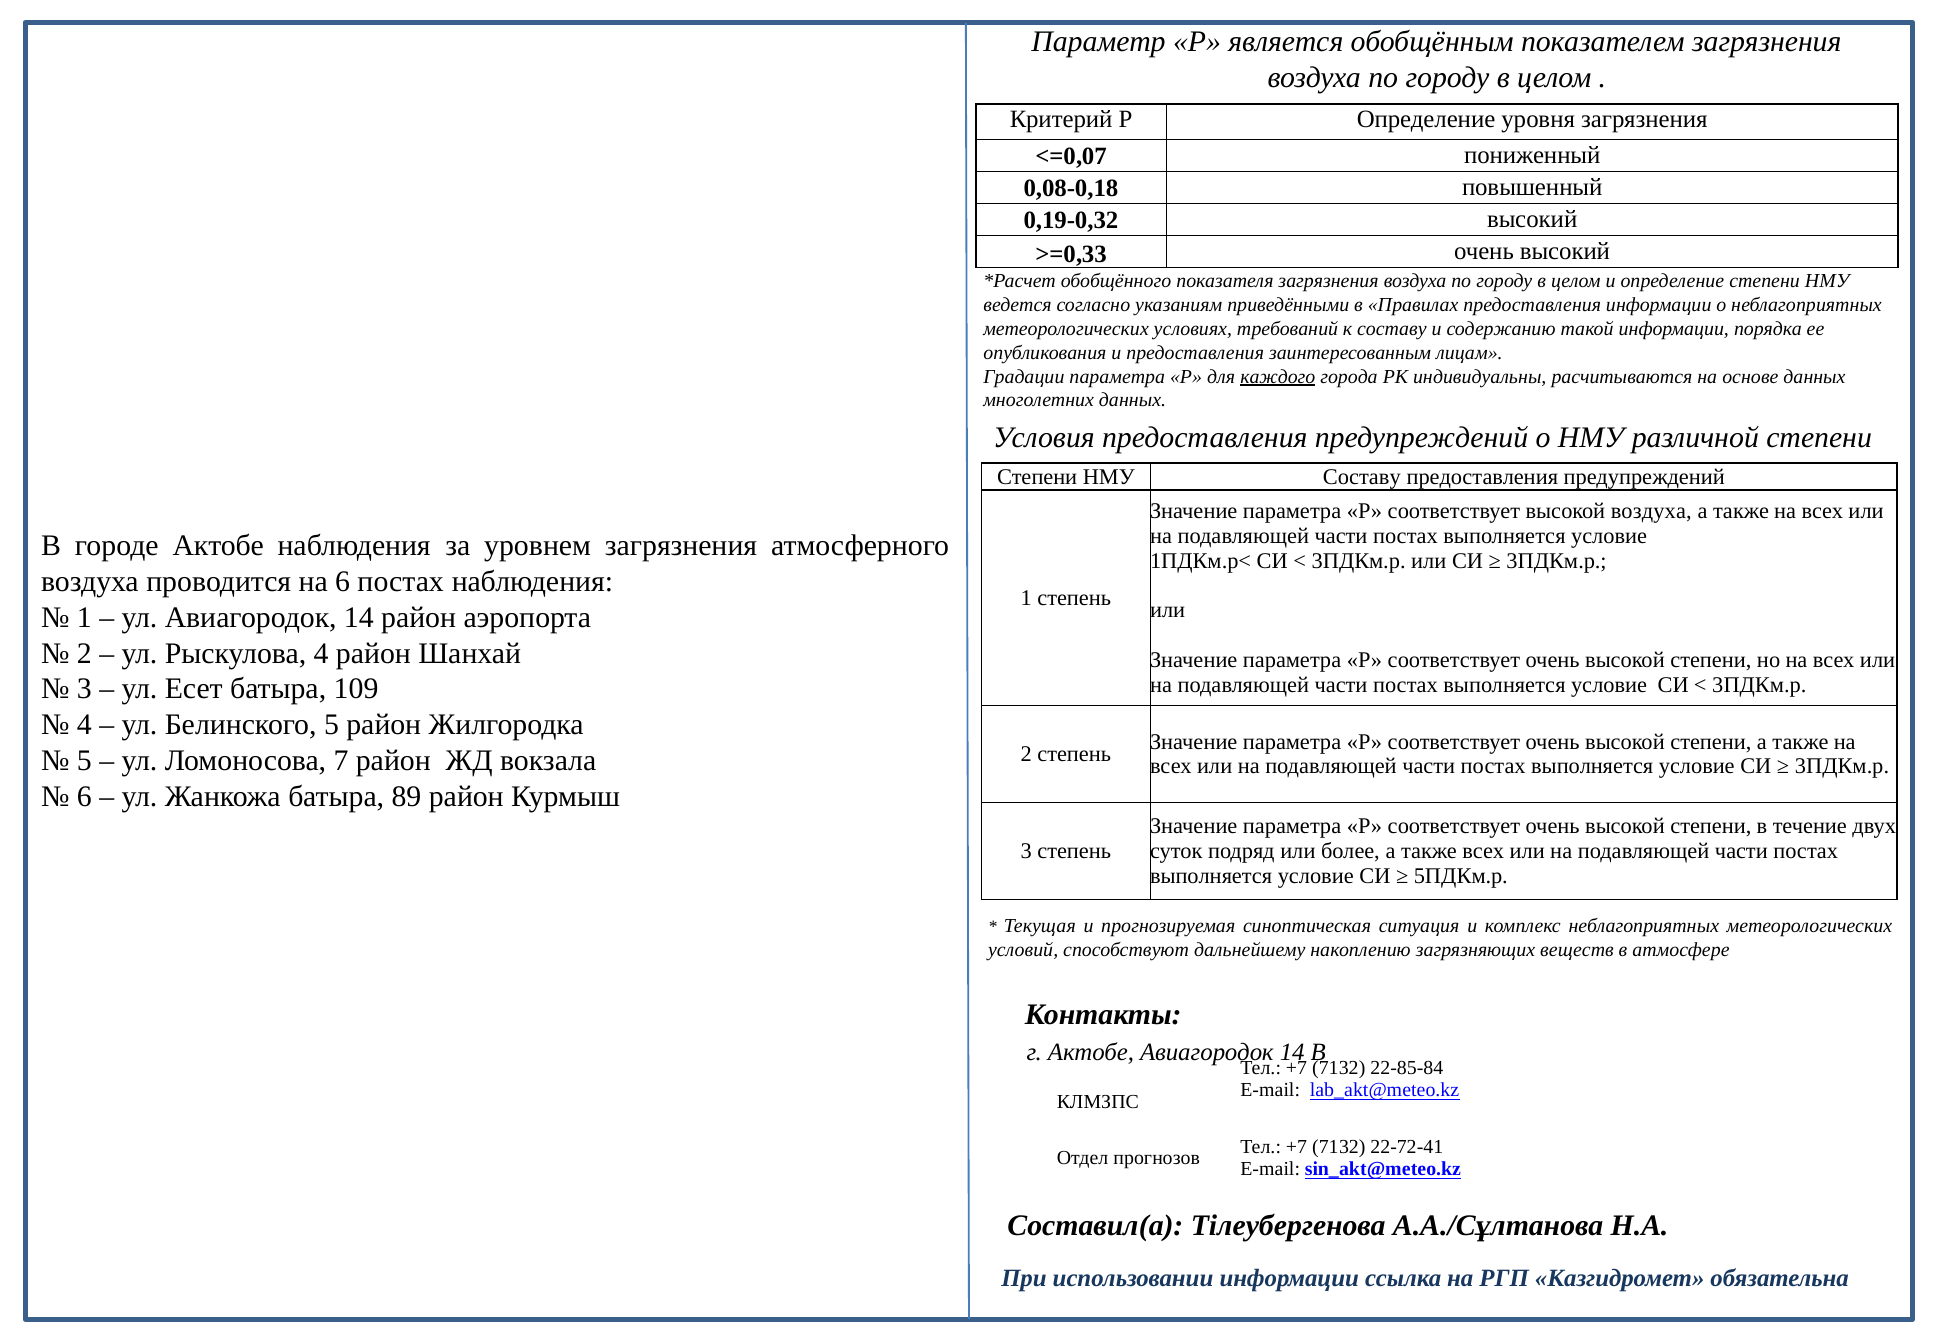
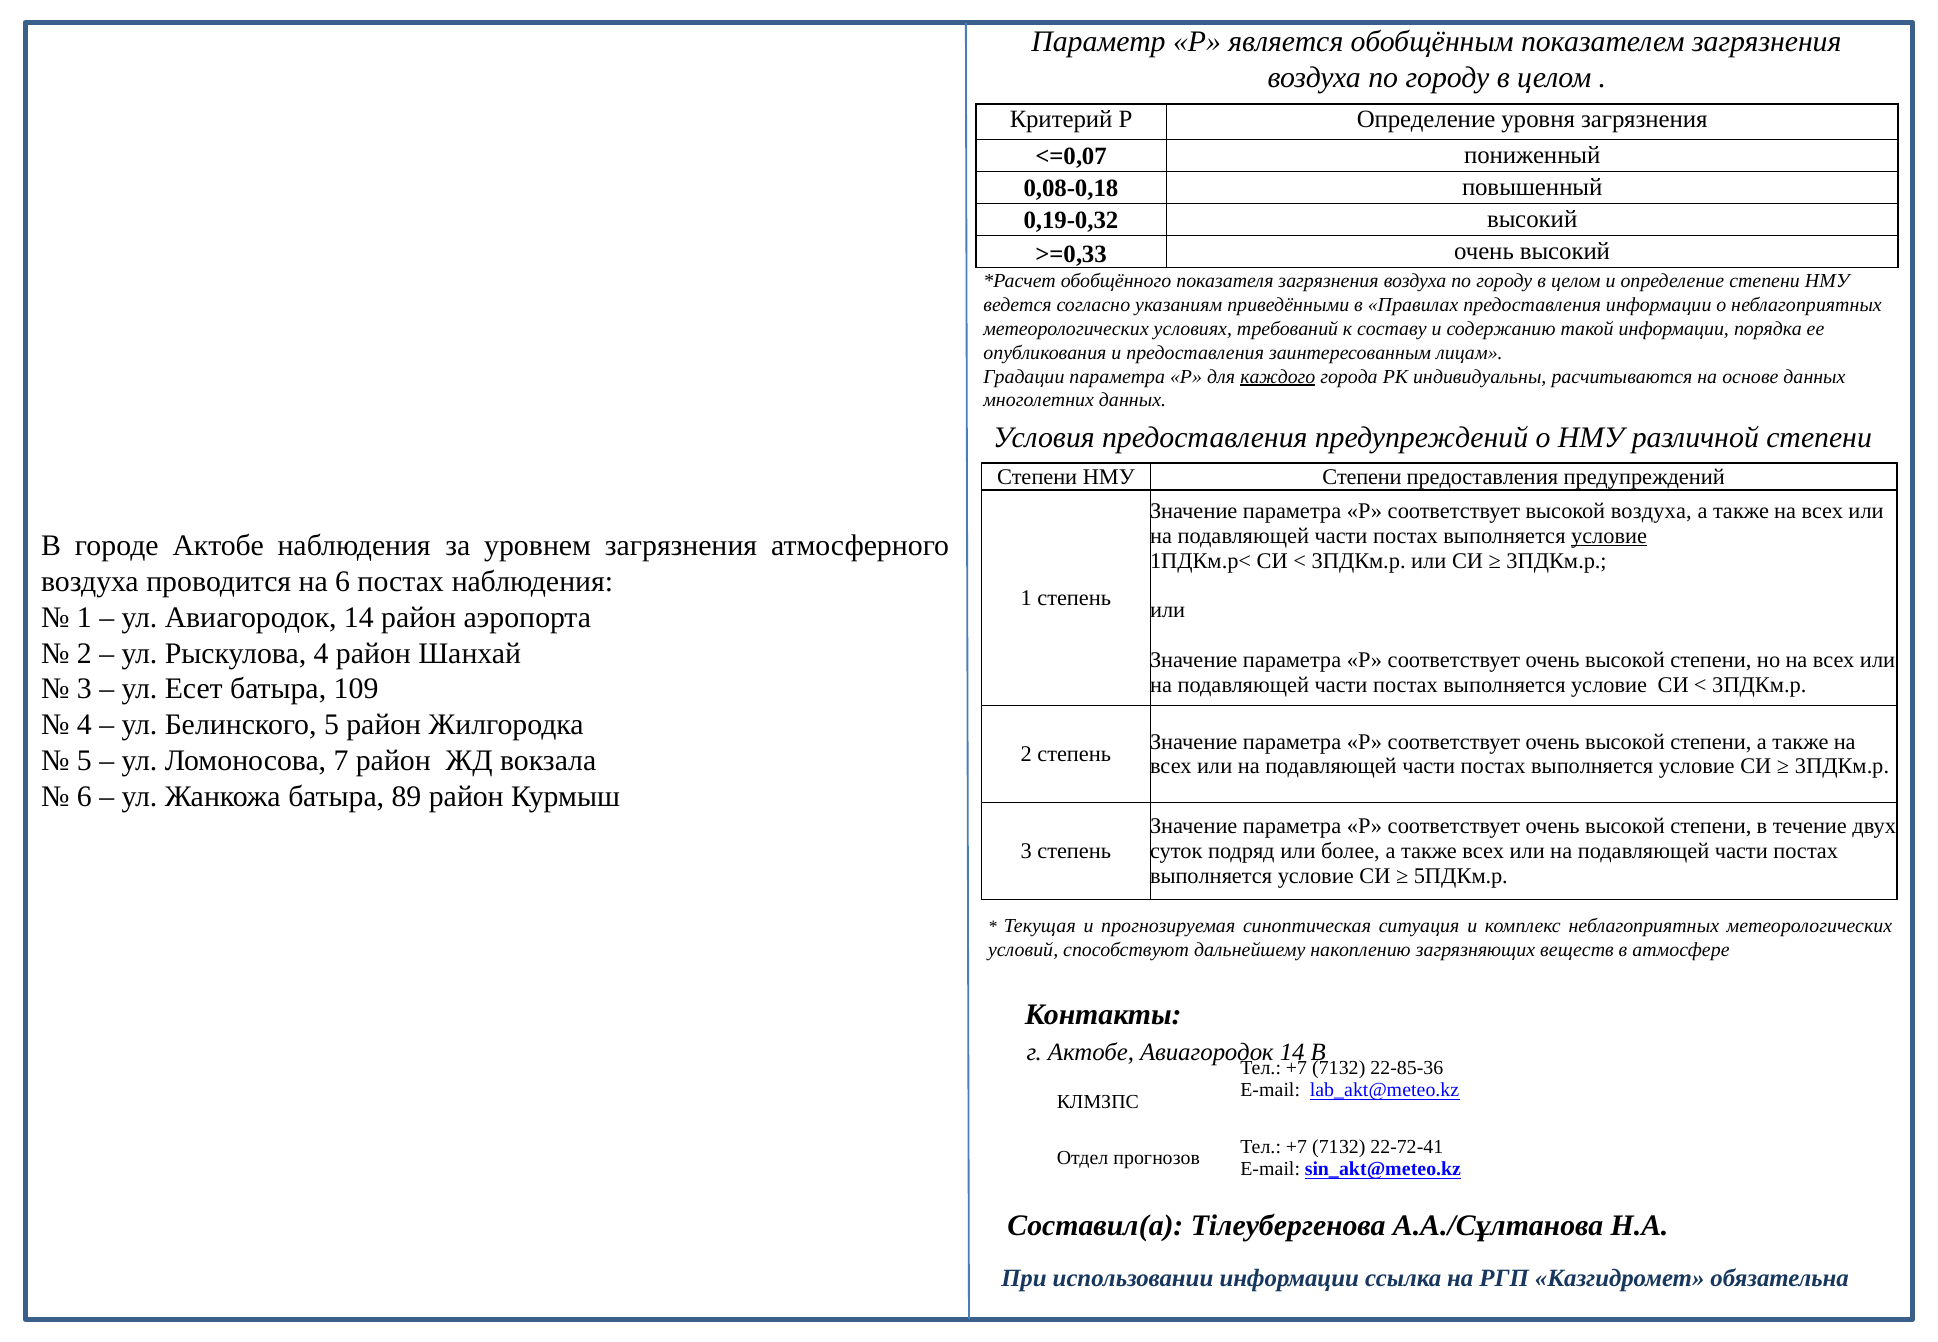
НМУ Составу: Составу -> Степени
условие at (1609, 536) underline: none -> present
22-85-84: 22-85-84 -> 22-85-36
